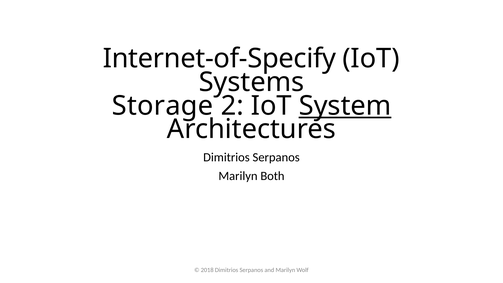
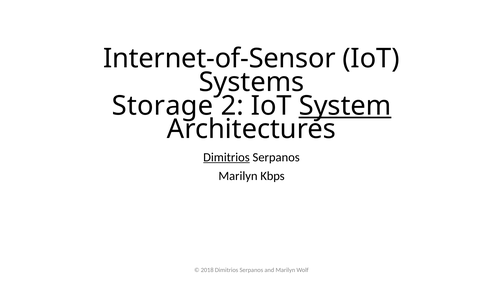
Internet-of-Specify: Internet-of-Specify -> Internet-of-Sensor
Dimitrios at (226, 157) underline: none -> present
Both: Both -> Kbps
